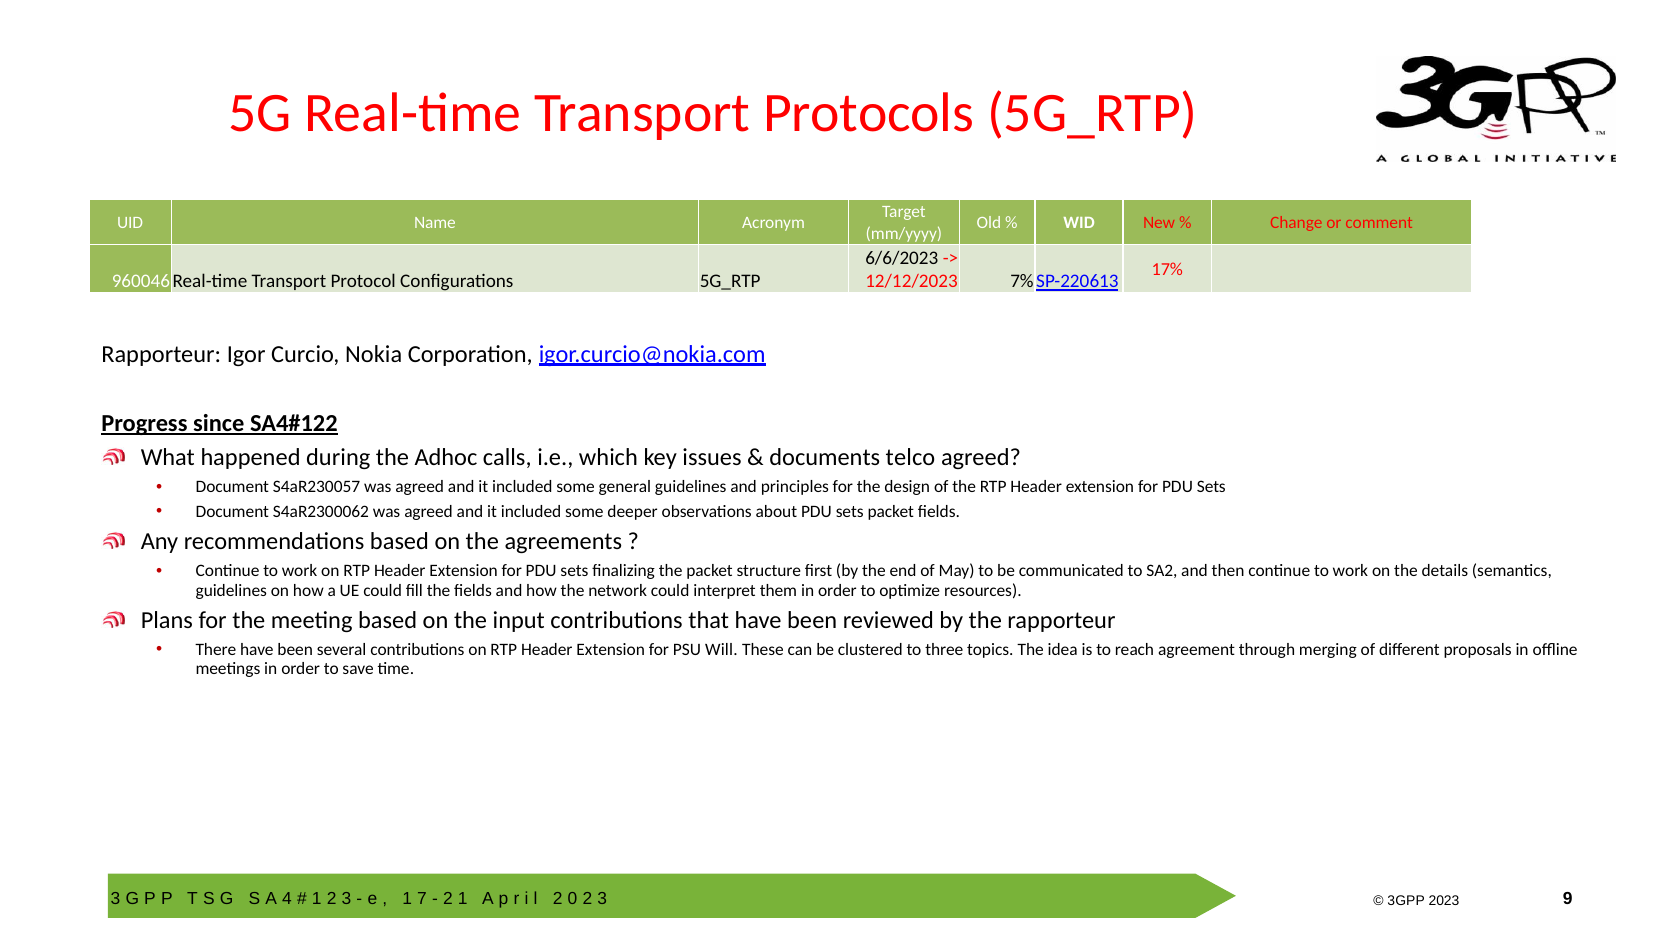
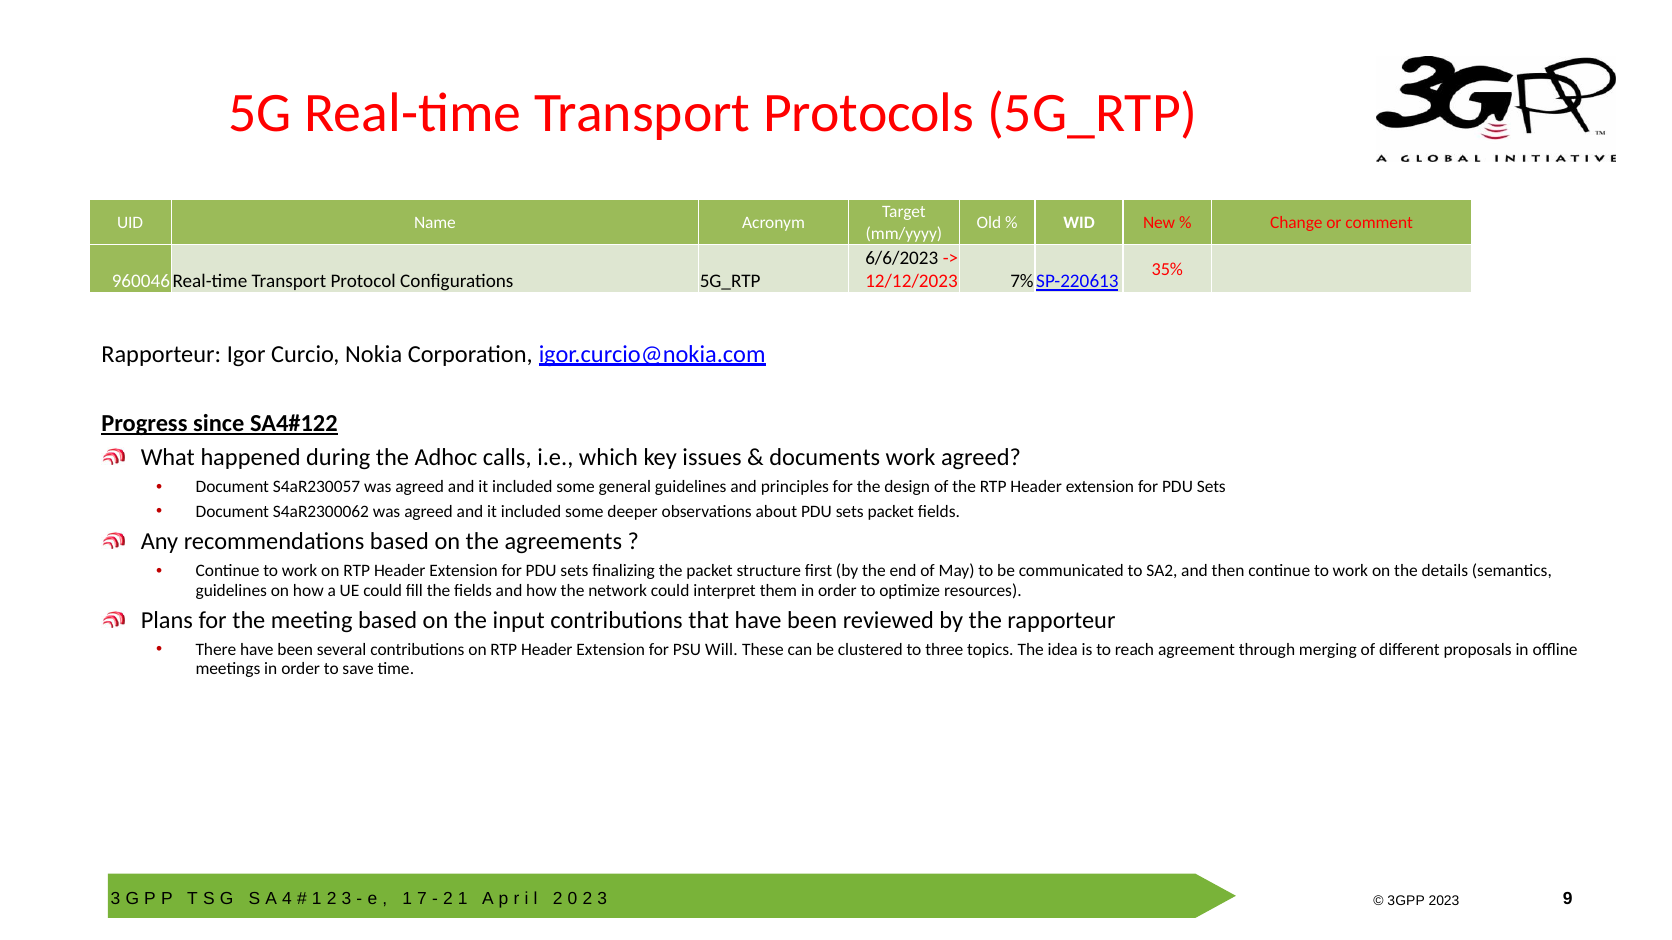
17%: 17% -> 35%
telco at (911, 458): telco -> work
